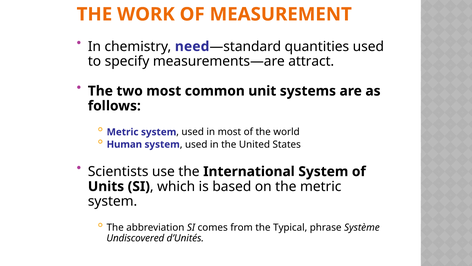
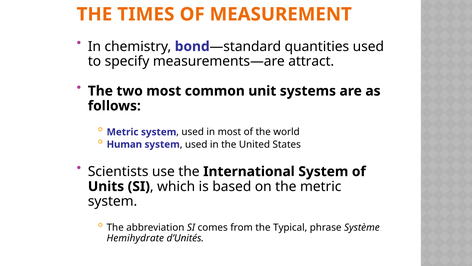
WORK: WORK -> TIMES
need: need -> bond
Undiscovered: Undiscovered -> Hemihydrate
